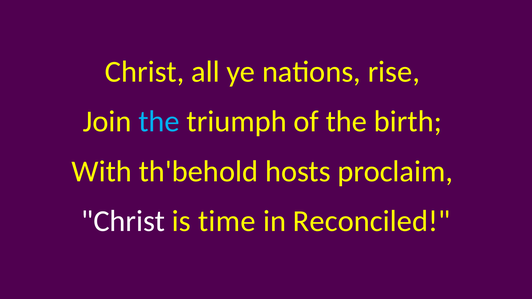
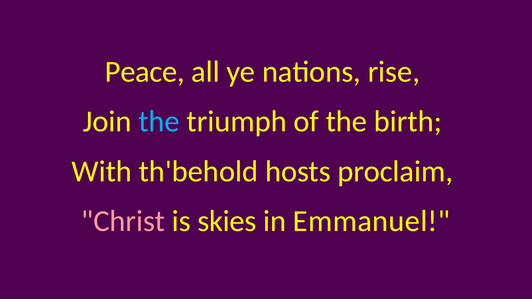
Christ at (145, 72): Christ -> Peace
Christ at (123, 221) colour: white -> pink
time: time -> skies
Reconciled: Reconciled -> Emmanuel
